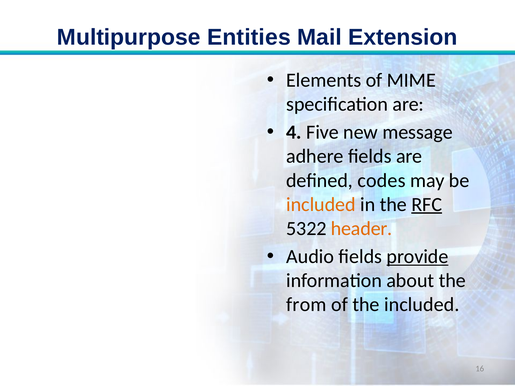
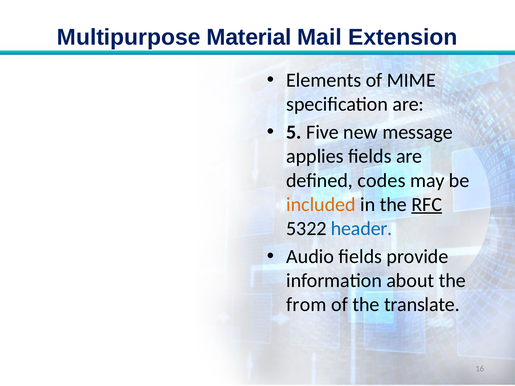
Entities: Entities -> Material
4: 4 -> 5
adhere: adhere -> applies
header colour: orange -> blue
provide underline: present -> none
the included: included -> translate
